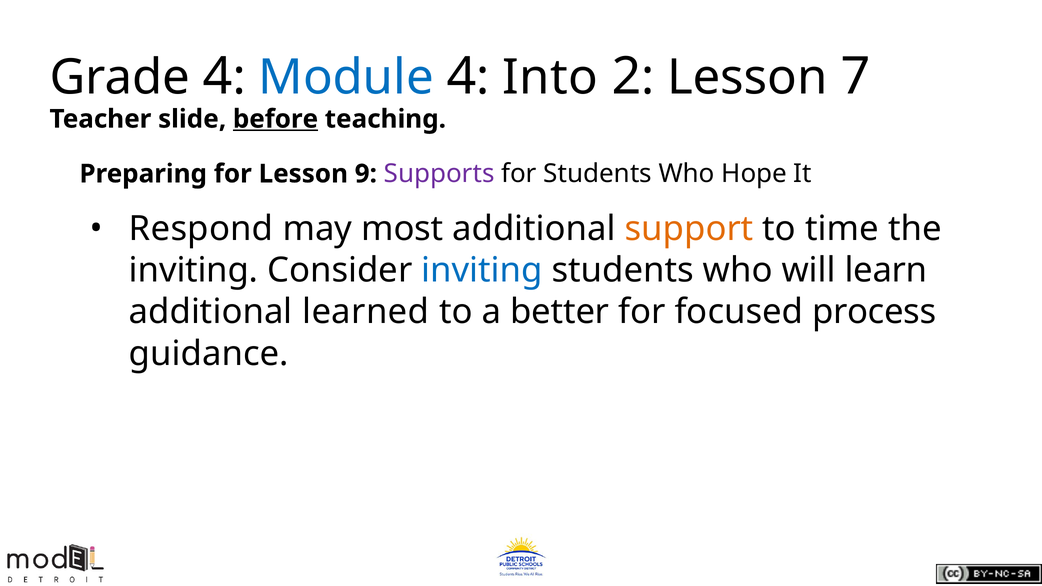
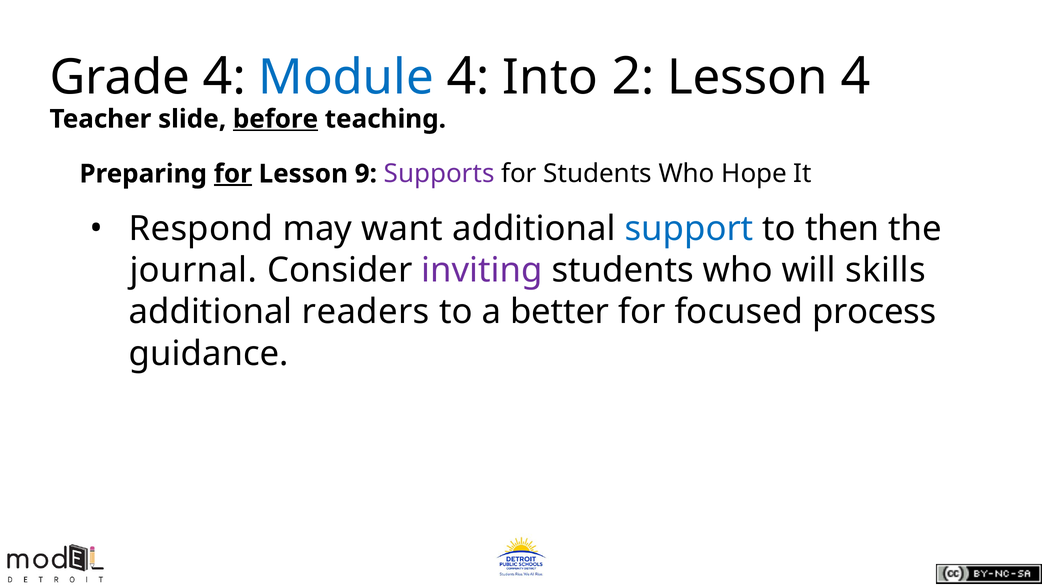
Lesson 7: 7 -> 4
for at (233, 174) underline: none -> present
most: most -> want
support colour: orange -> blue
time: time -> then
inviting at (194, 270): inviting -> journal
inviting at (482, 270) colour: blue -> purple
learn: learn -> skills
learned: learned -> readers
